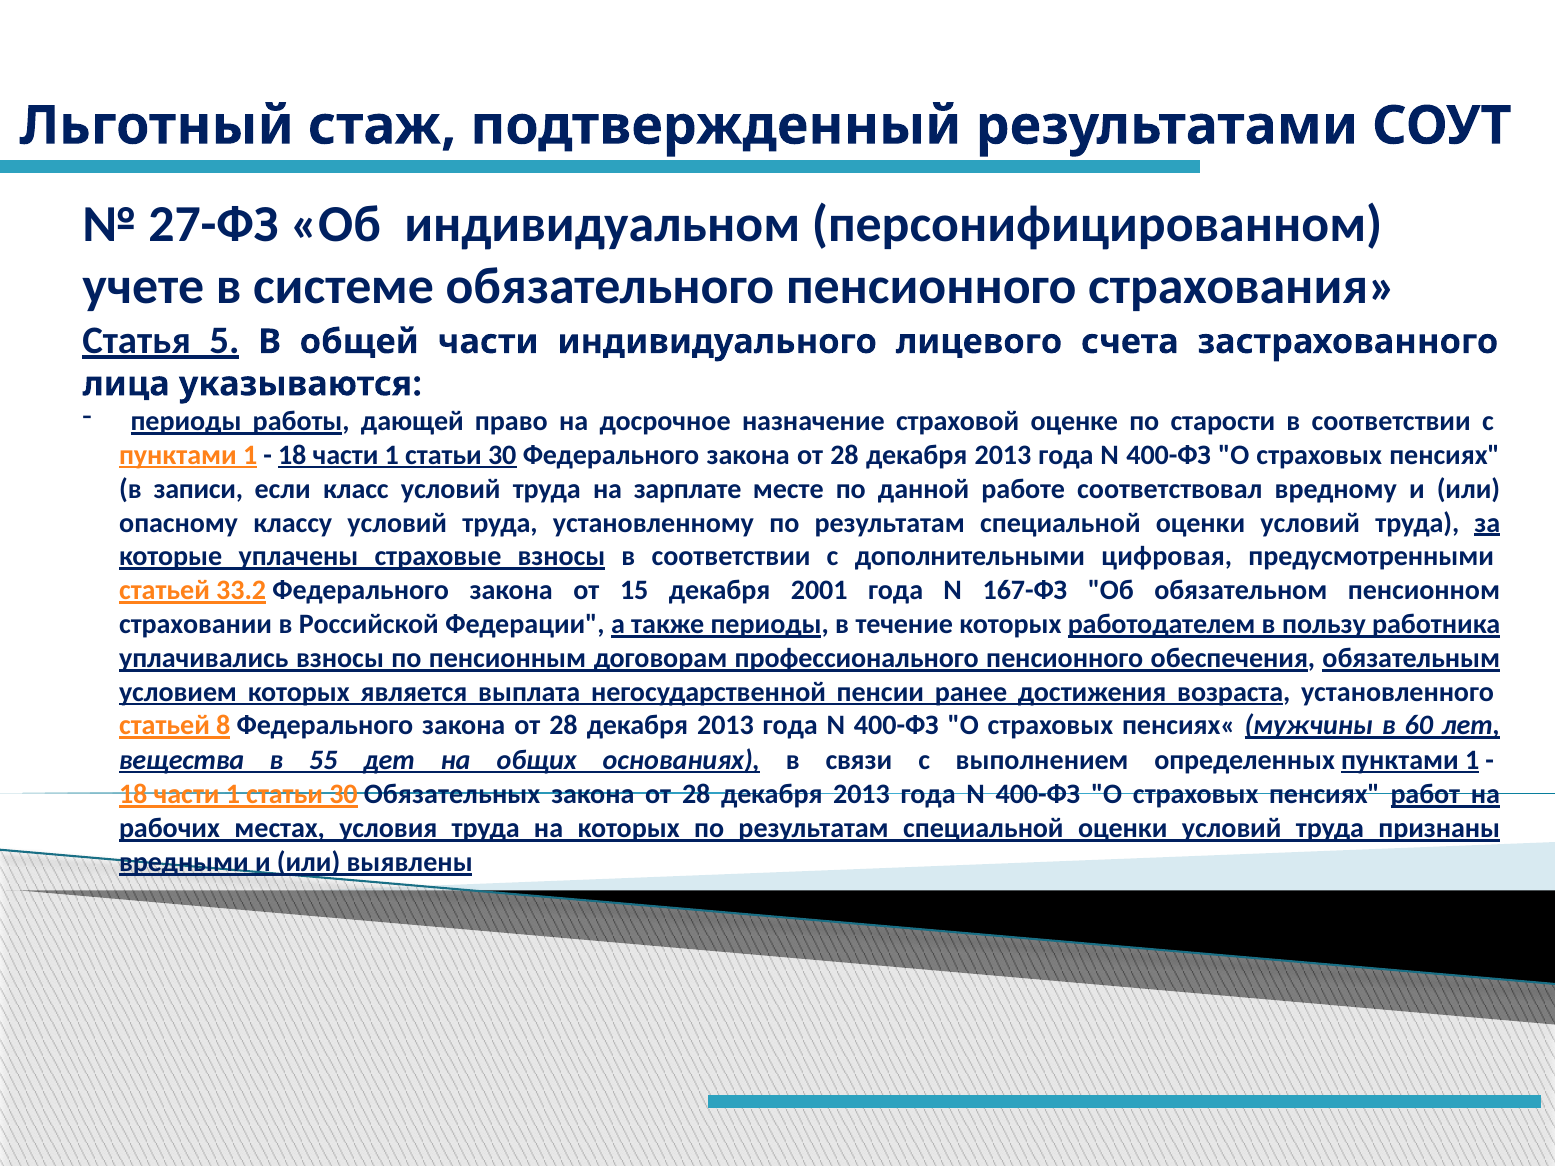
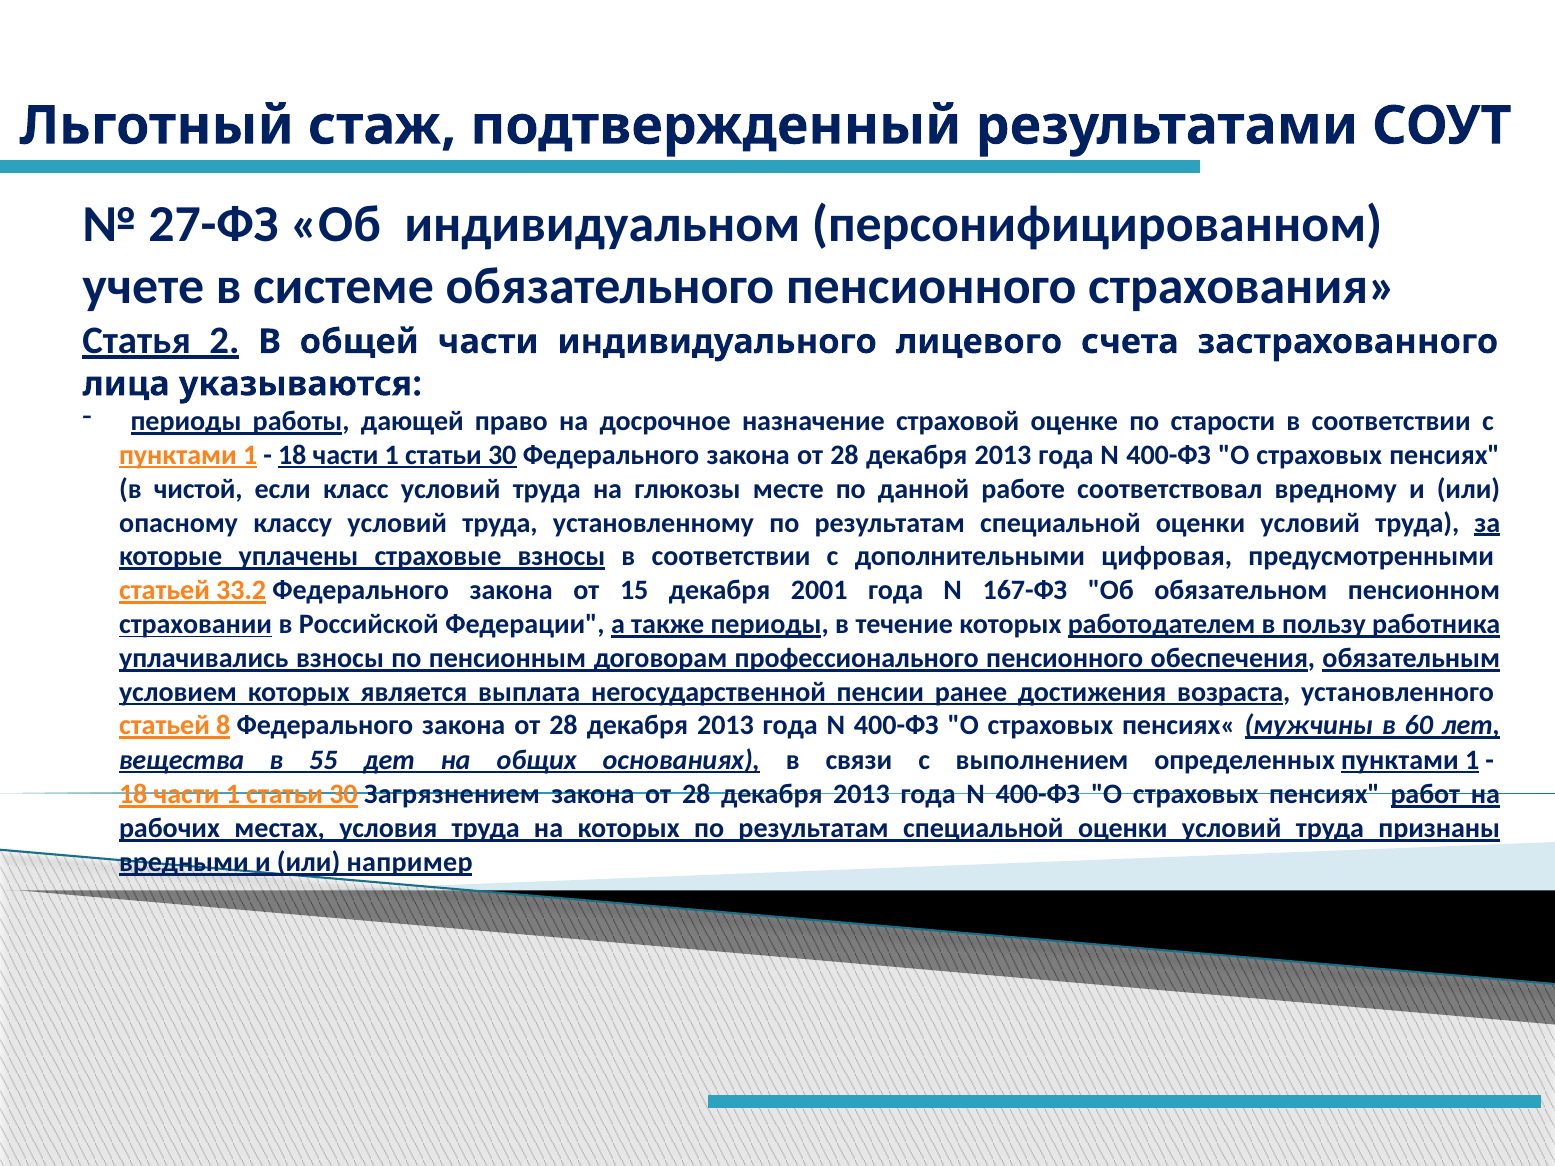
5: 5 -> 2
записи: записи -> чистой
зарплате: зарплате -> глюкозы
страховании underline: none -> present
Обязательных: Обязательных -> Загрязнением
выявлены: выявлены -> например
